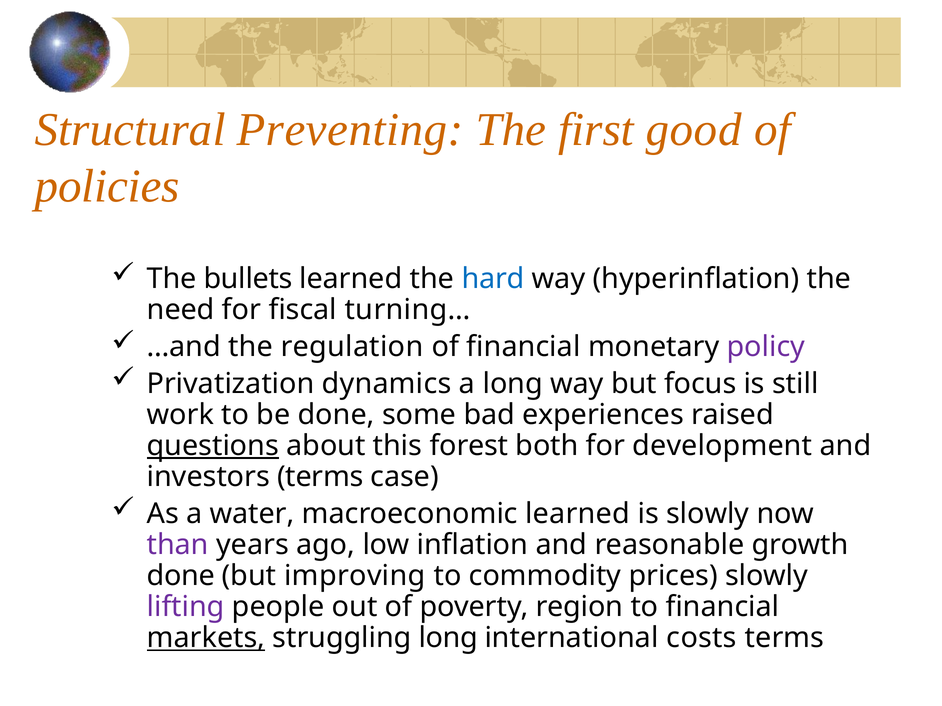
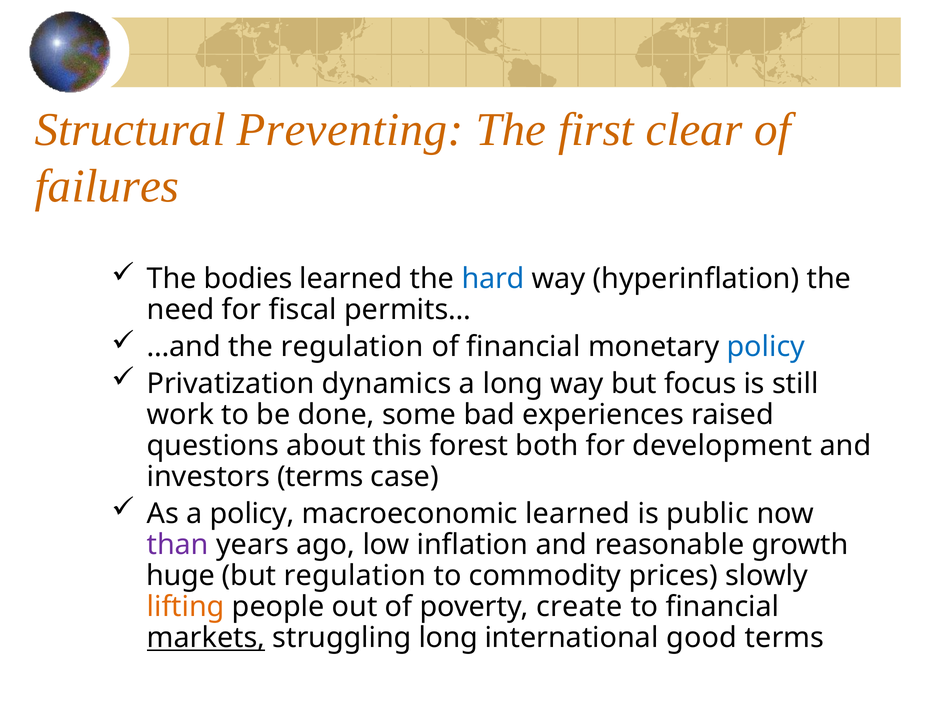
good: good -> clear
policies: policies -> failures
bullets: bullets -> bodies
turning…: turning… -> permits…
policy at (766, 347) colour: purple -> blue
questions underline: present -> none
a water: water -> policy
is slowly: slowly -> public
done at (181, 576): done -> huge
but improving: improving -> regulation
lifting colour: purple -> orange
region: region -> create
costs: costs -> good
